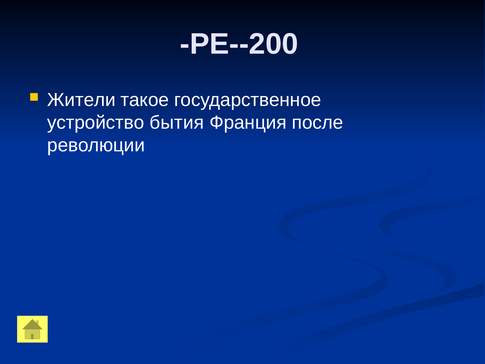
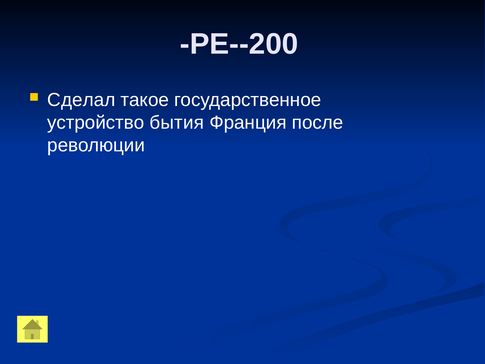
Жители: Жители -> Сделал
